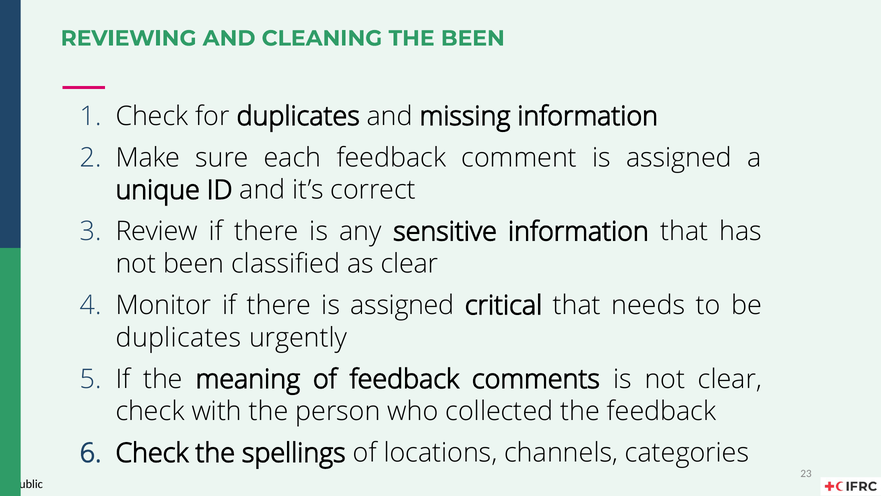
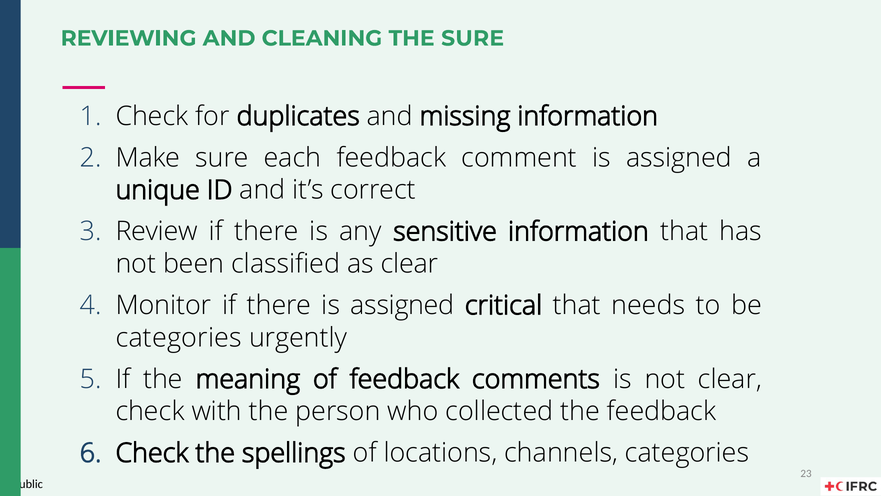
THE BEEN: BEEN -> SURE
duplicates at (179, 337): duplicates -> categories
